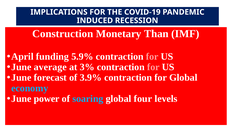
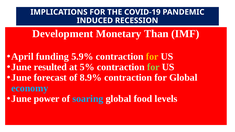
Construction: Construction -> Development
for at (152, 57) colour: pink -> yellow
average: average -> resulted
3%: 3% -> 5%
for at (153, 67) colour: pink -> light green
3.9%: 3.9% -> 8.9%
four: four -> food
